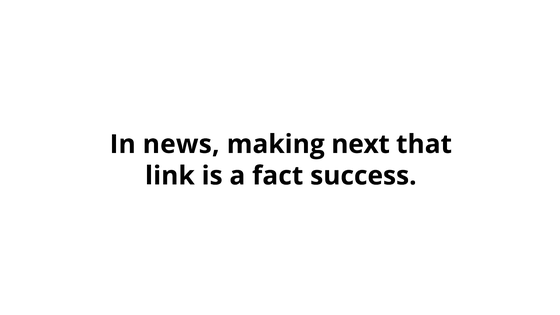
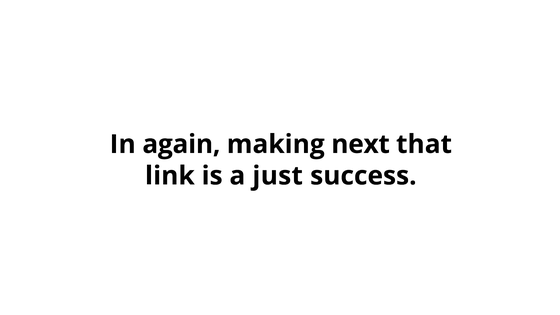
news: news -> again
fact: fact -> just
